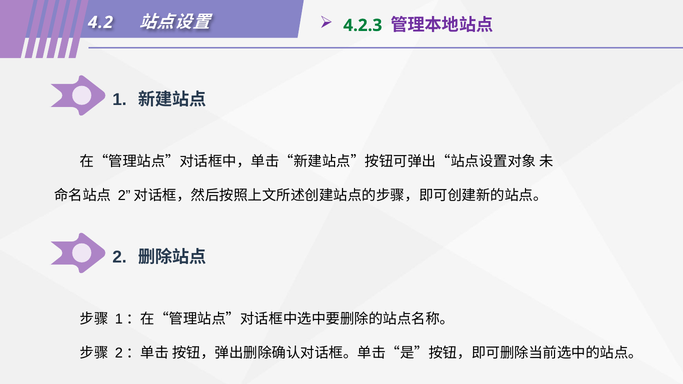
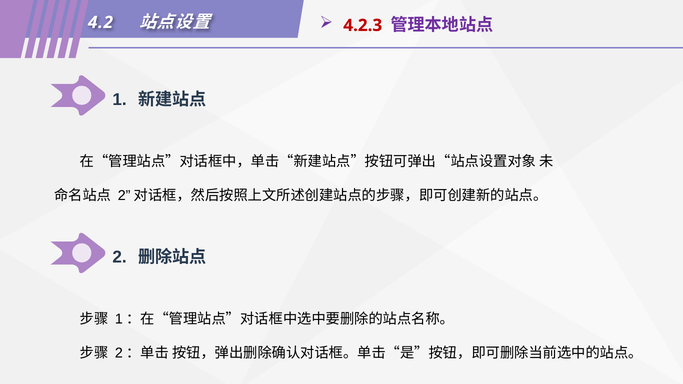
4.2.3 colour: green -> red
